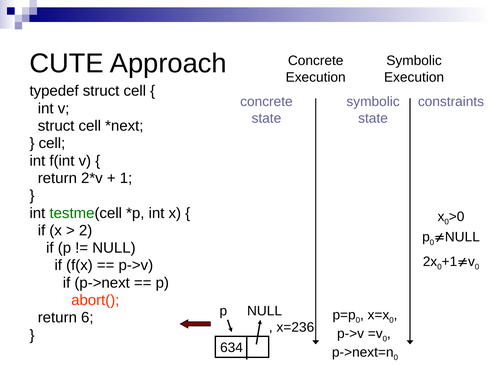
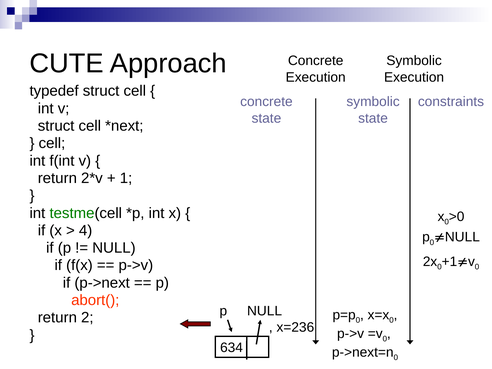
2: 2 -> 4
6: 6 -> 2
